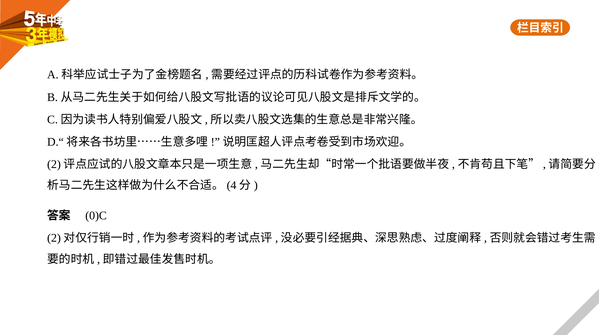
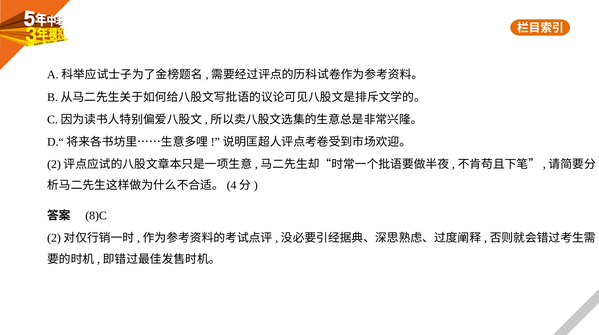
0)C: 0)C -> 8)C
